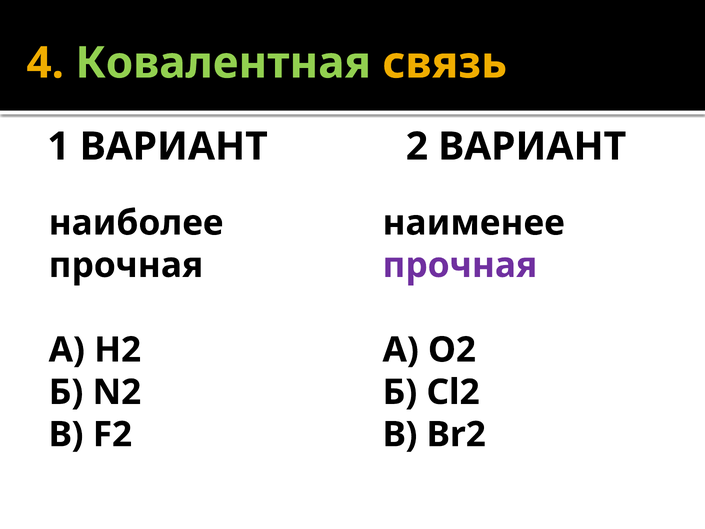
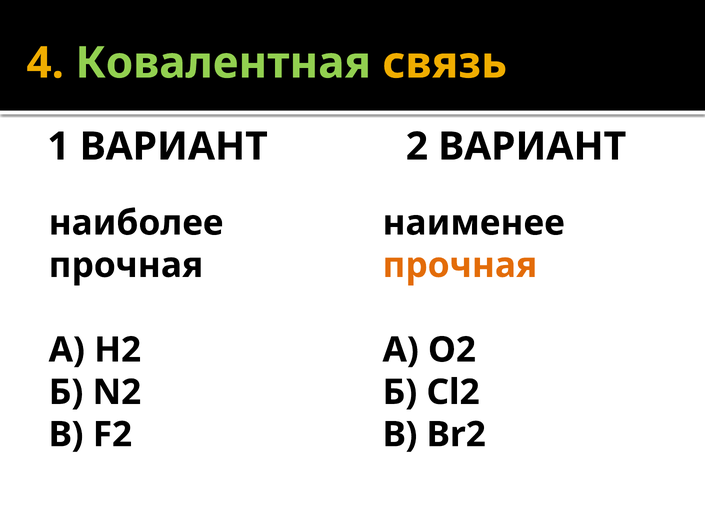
прочная at (460, 265) colour: purple -> orange
